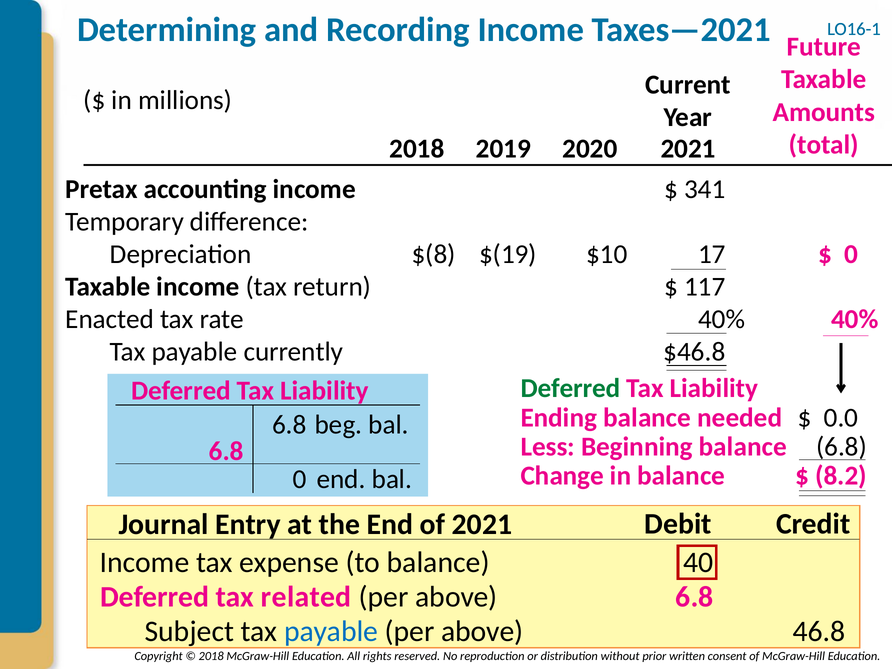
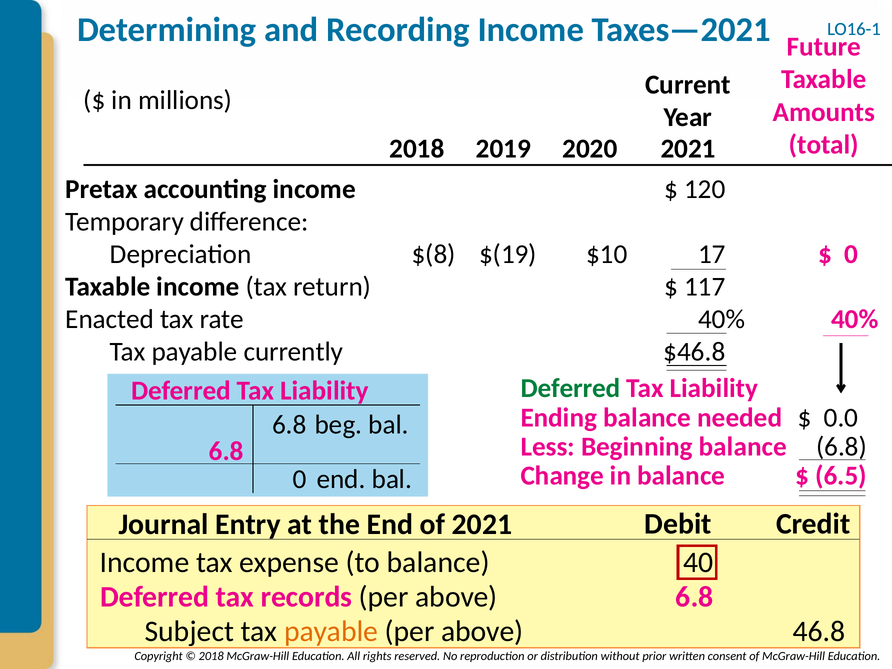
341: 341 -> 120
8.2: 8.2 -> 6.5
related: related -> records
payable at (331, 631) colour: blue -> orange
